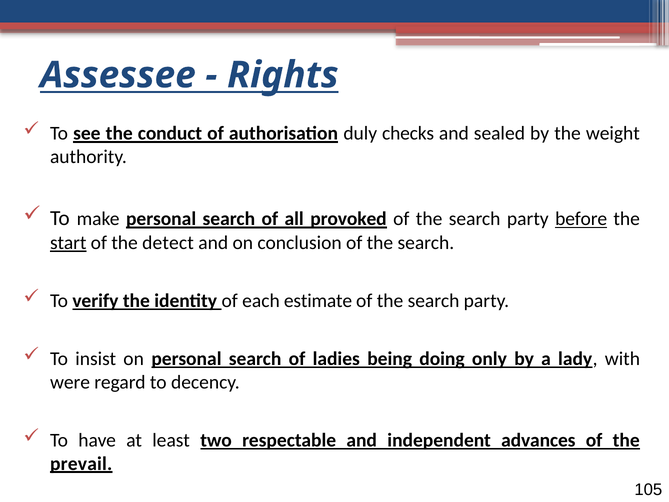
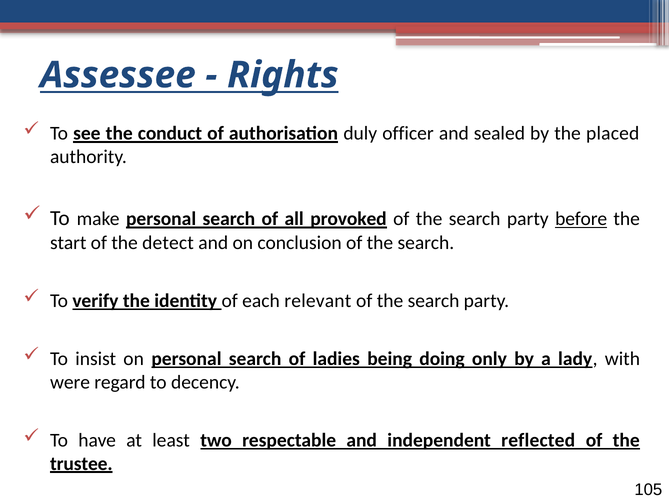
checks: checks -> officer
weight: weight -> placed
start underline: present -> none
estimate: estimate -> relevant
advances: advances -> reflected
prevail: prevail -> trustee
